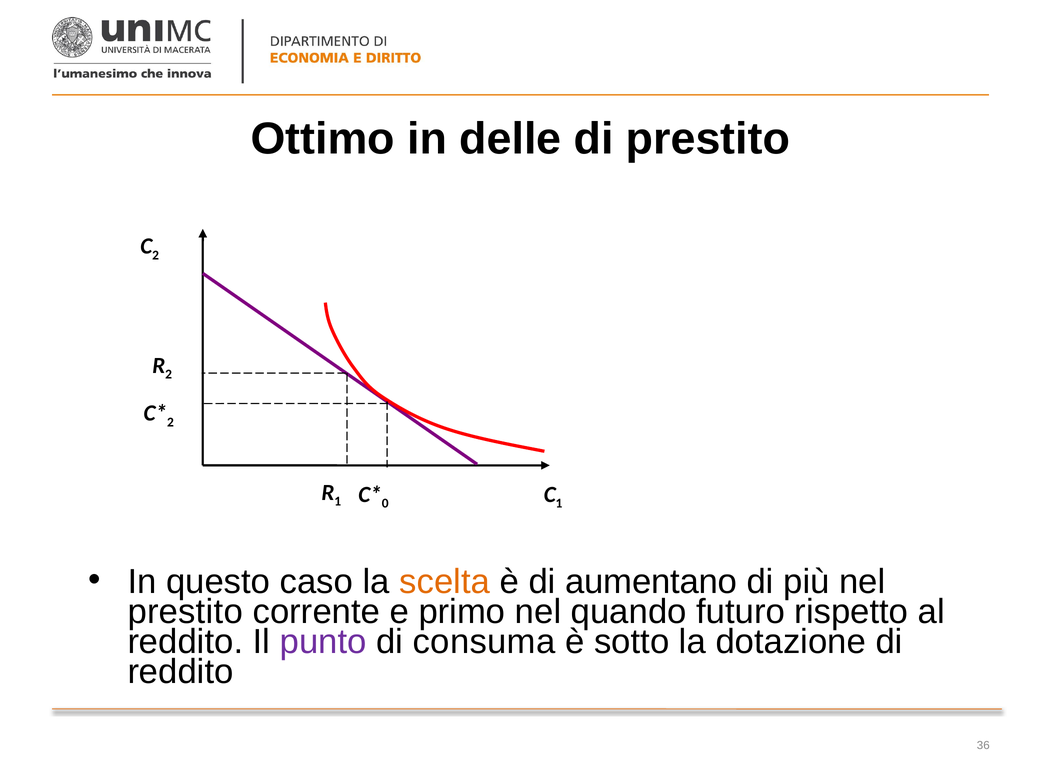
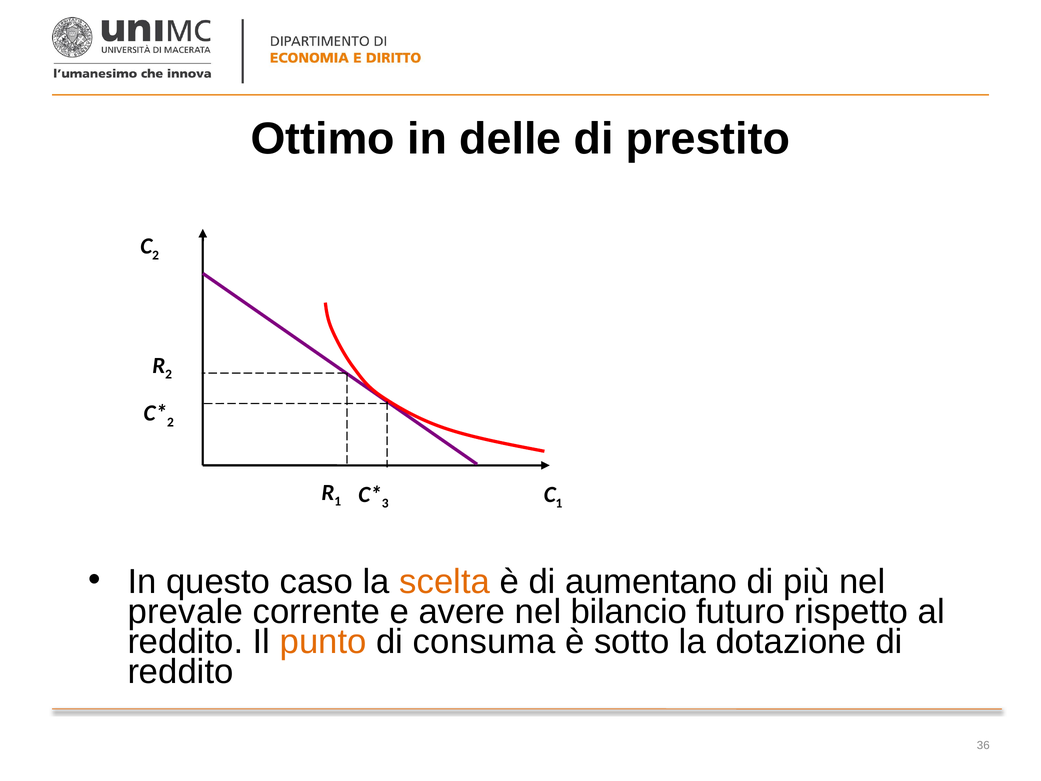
0: 0 -> 3
prestito at (185, 612): prestito -> prevale
primo: primo -> avere
quando: quando -> bilancio
punto colour: purple -> orange
